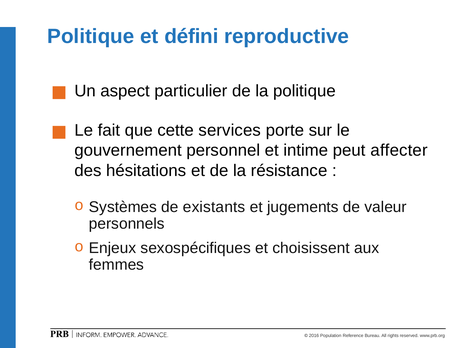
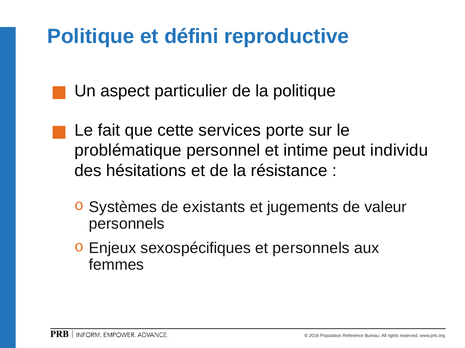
gouvernement: gouvernement -> problématique
affecter: affecter -> individu
et choisissent: choisissent -> personnels
